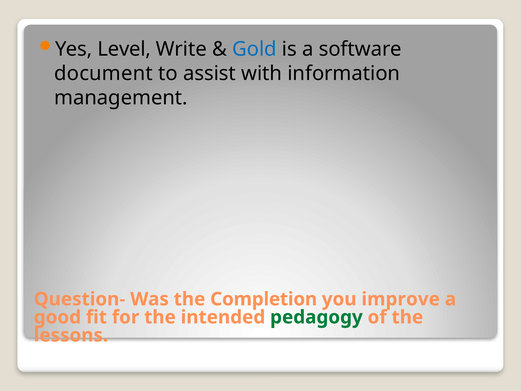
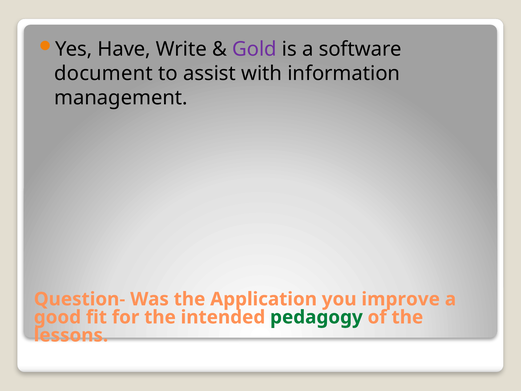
Level: Level -> Have
Gold colour: blue -> purple
Completion: Completion -> Application
